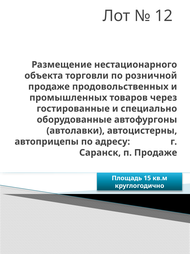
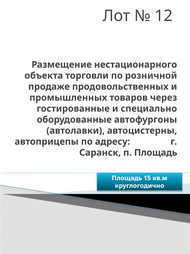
п Продаже: Продаже -> Площадь
